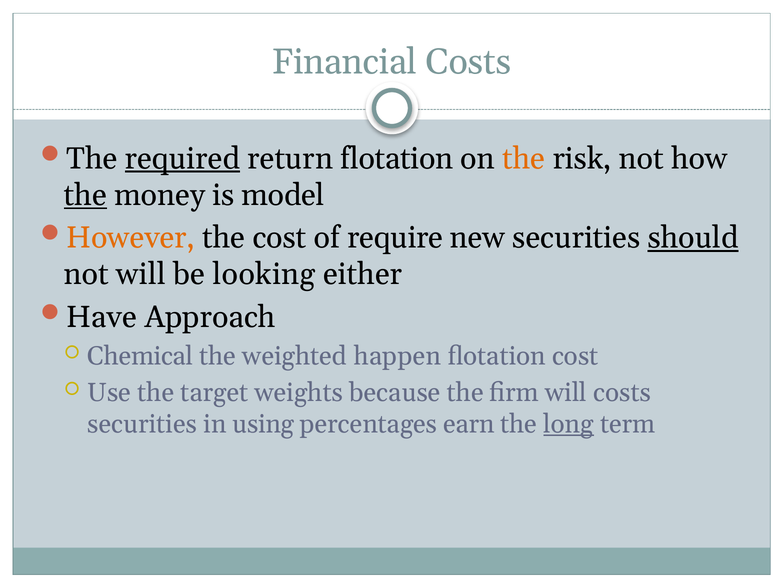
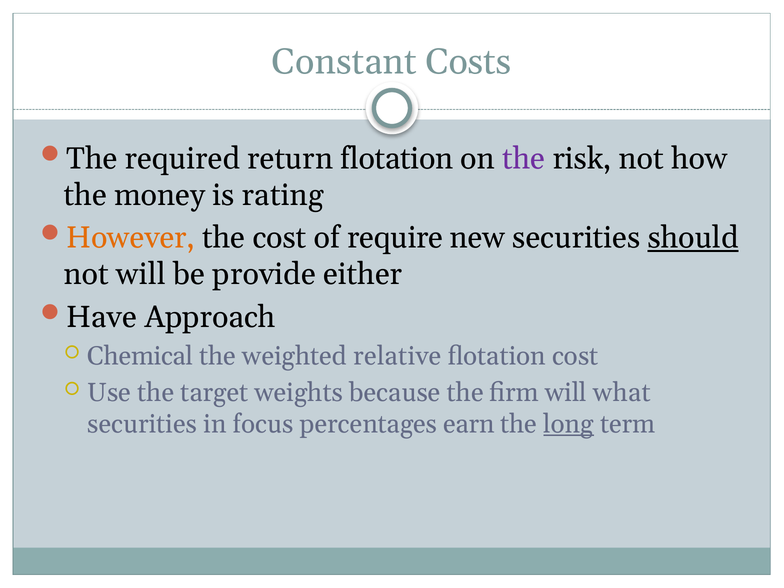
Financial: Financial -> Constant
required underline: present -> none
the at (524, 158) colour: orange -> purple
the at (85, 195) underline: present -> none
model: model -> rating
looking: looking -> provide
happen: happen -> relative
will costs: costs -> what
using: using -> focus
